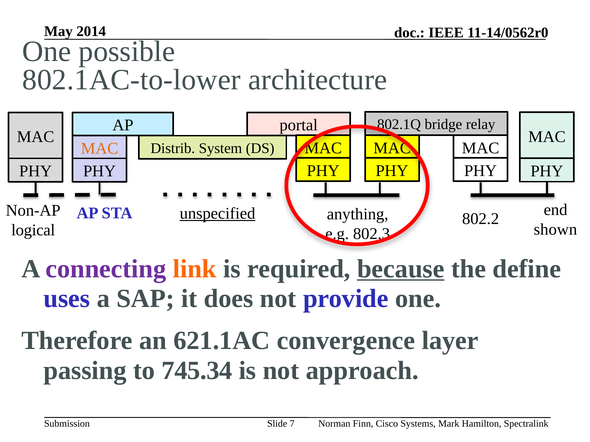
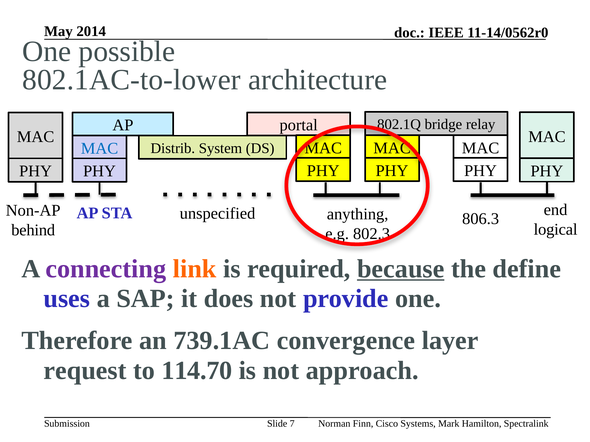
MAC at (100, 149) colour: orange -> blue
unspecified underline: present -> none
802.2: 802.2 -> 806.3
shown: shown -> logical
logical: logical -> behind
621.1AC: 621.1AC -> 739.1AC
passing: passing -> request
745.34: 745.34 -> 114.70
